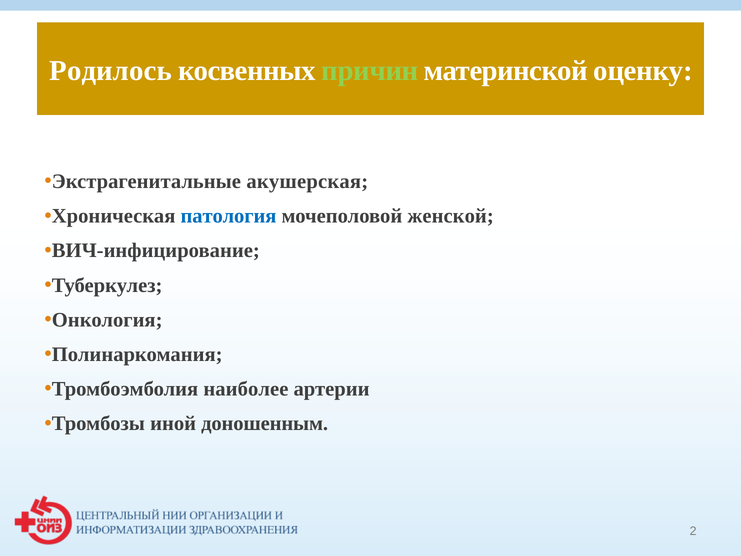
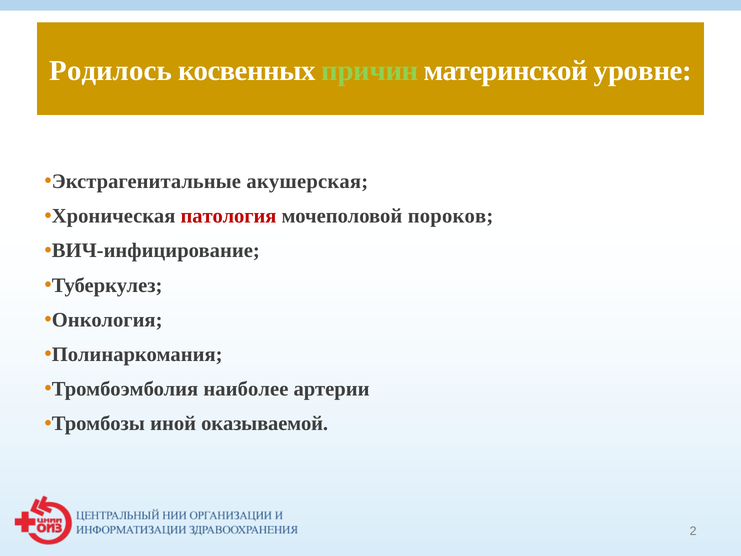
оценку: оценку -> уровне
патология colour: blue -> red
женской: женской -> пороков
доношенным: доношенным -> оказываемой
